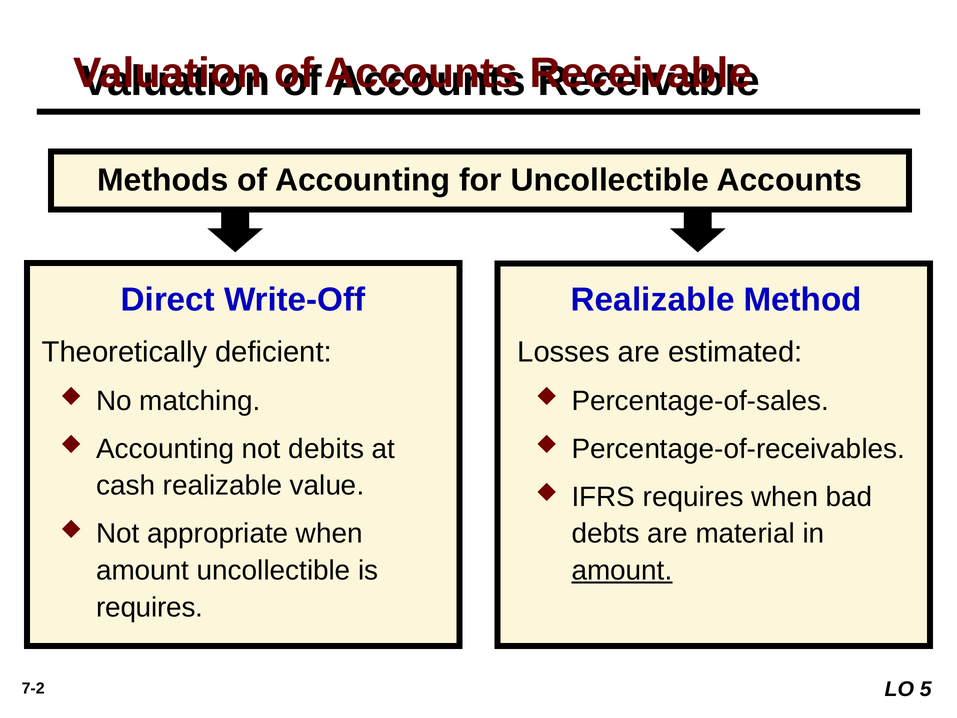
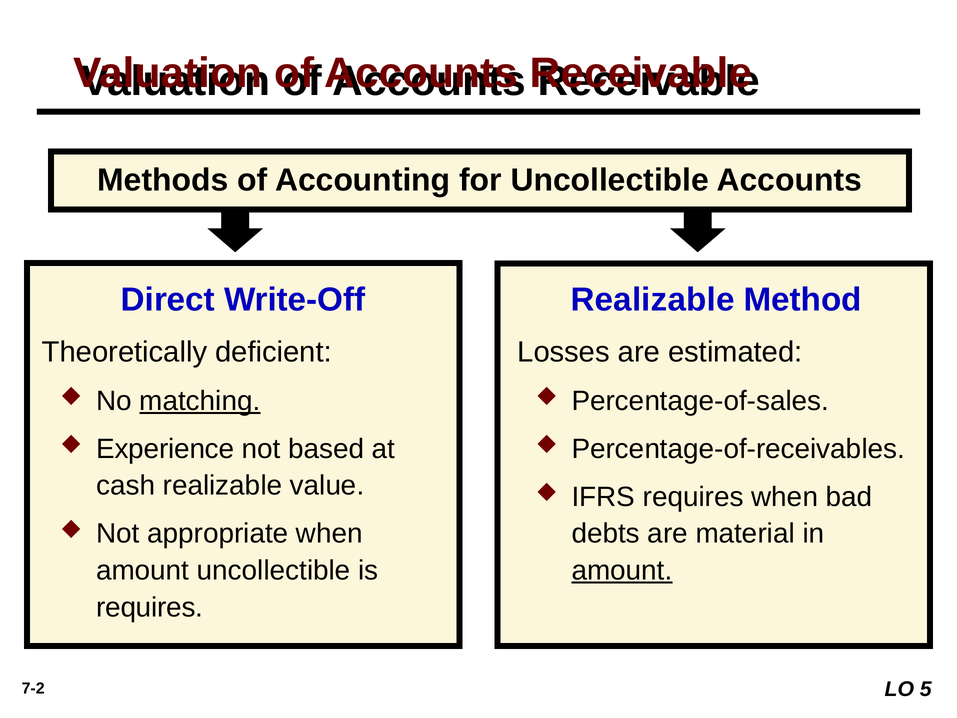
matching underline: none -> present
Accounting at (165, 449): Accounting -> Experience
debits: debits -> based
